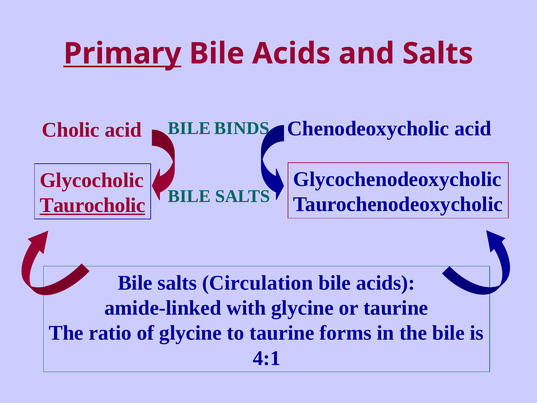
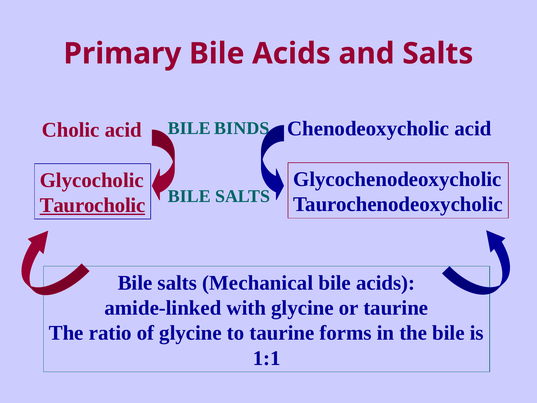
Primary underline: present -> none
Circulation: Circulation -> Mechanical
4:1: 4:1 -> 1:1
